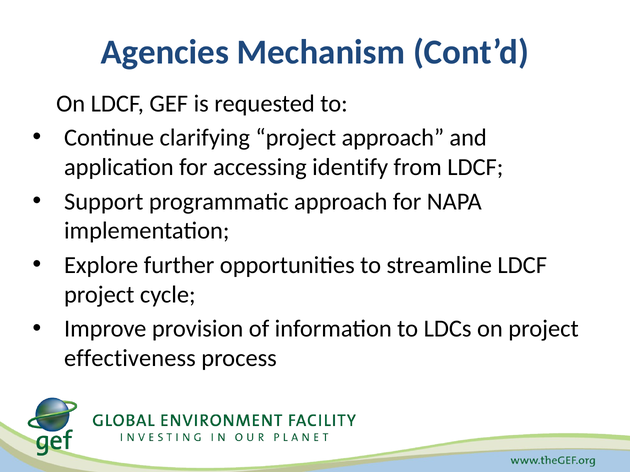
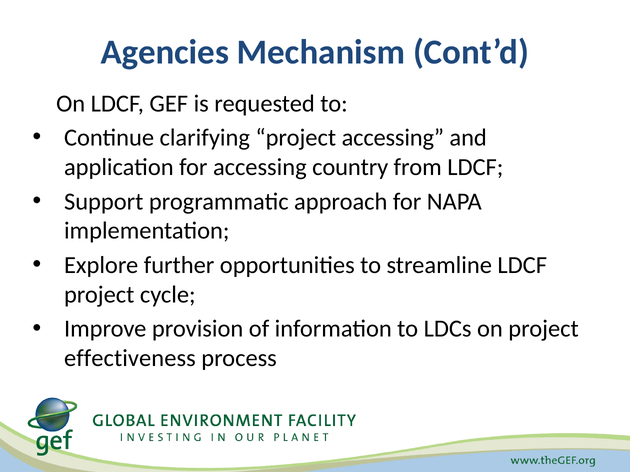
project approach: approach -> accessing
identify: identify -> country
